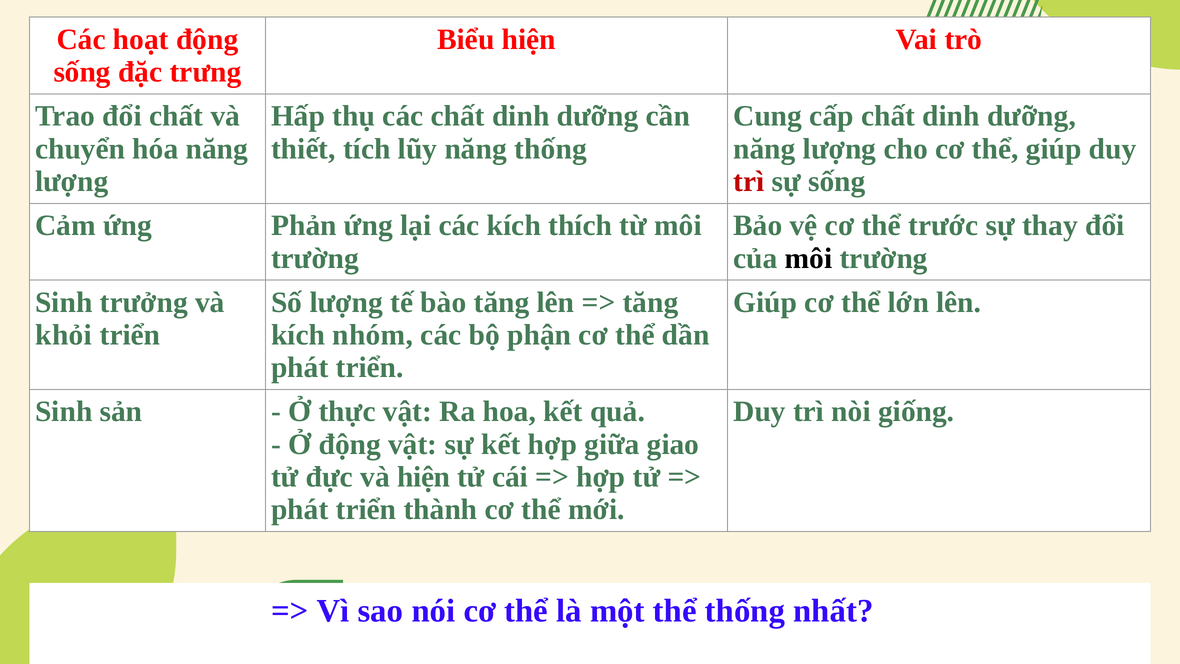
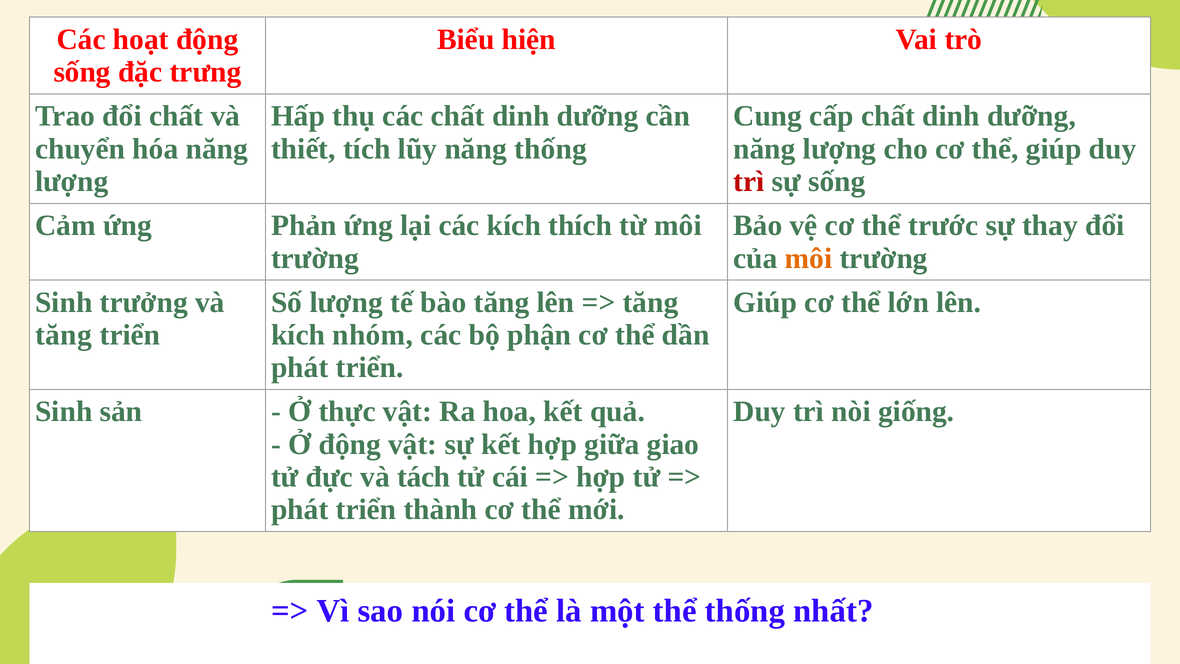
môi at (809, 258) colour: black -> orange
khỏi at (64, 335): khỏi -> tăng
và hiện: hiện -> tách
